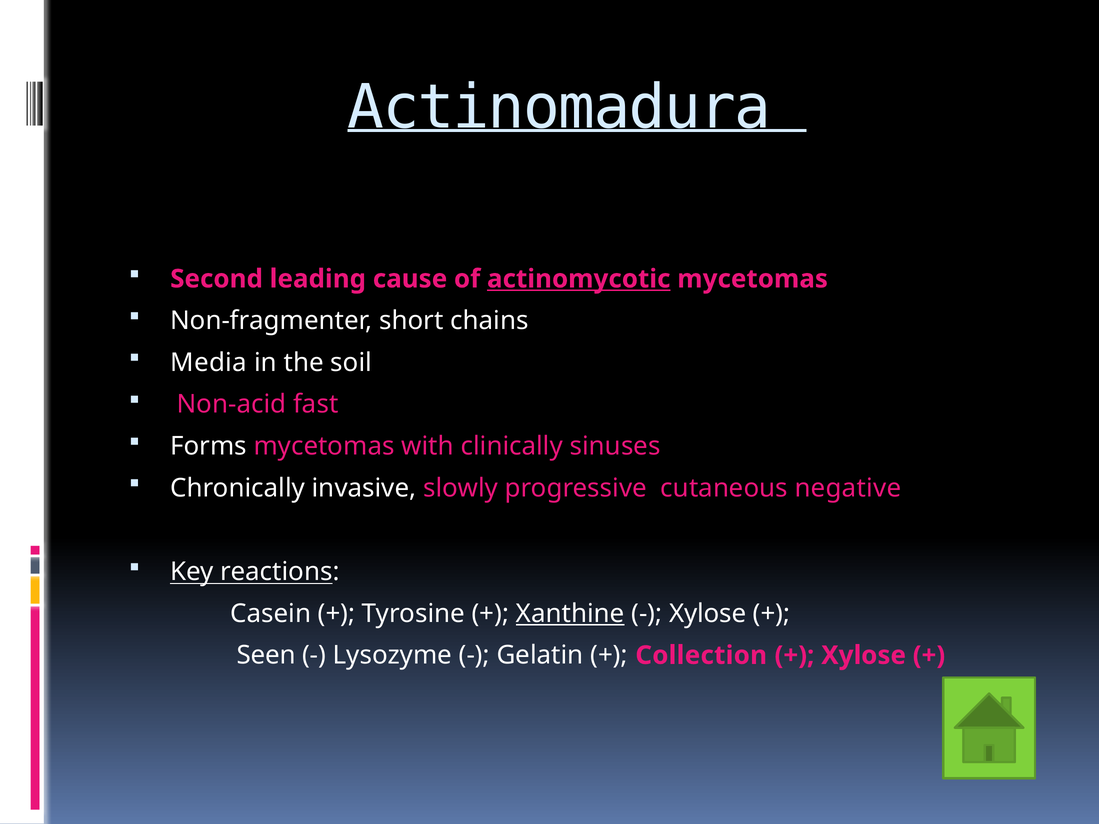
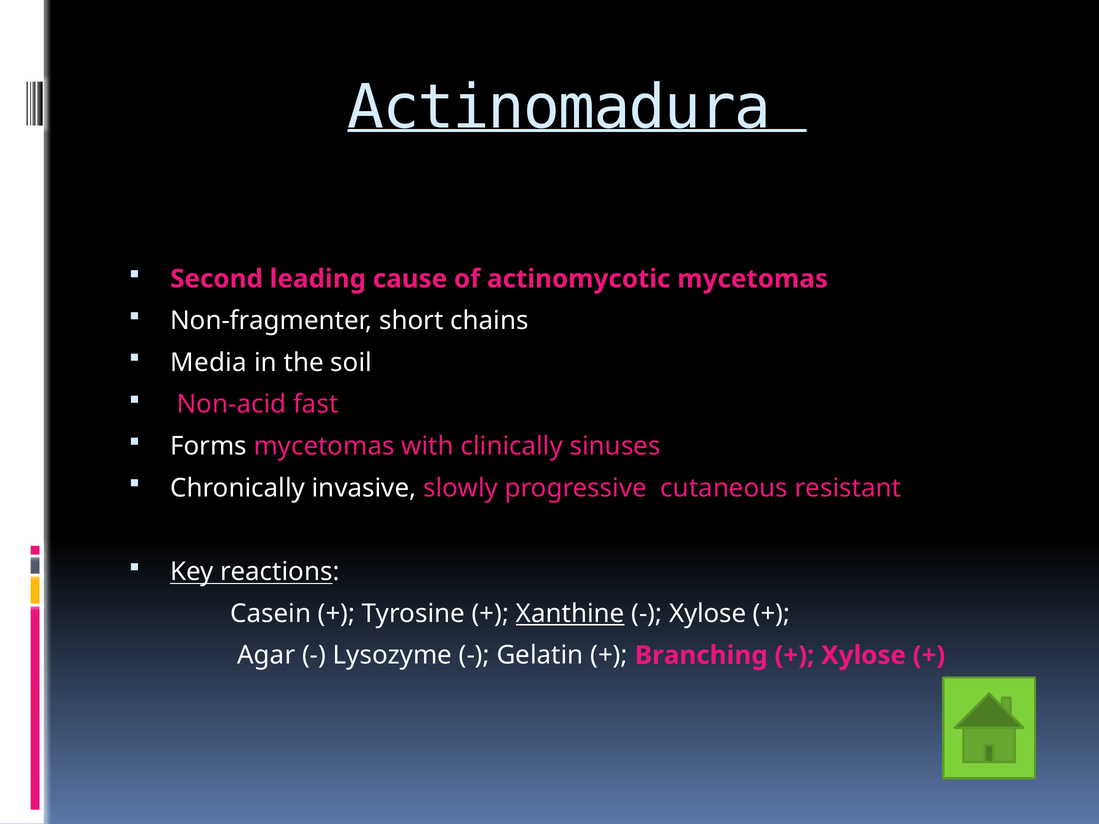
actinomycotic underline: present -> none
negative: negative -> resistant
Seen: Seen -> Agar
Collection: Collection -> Branching
